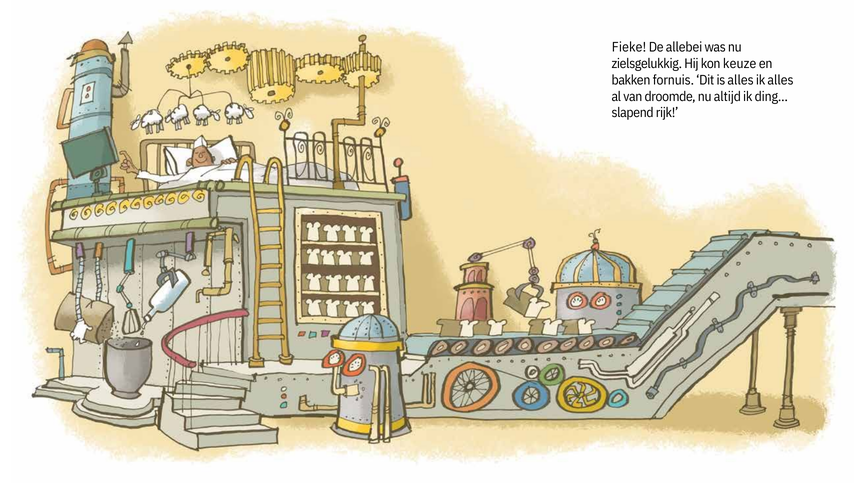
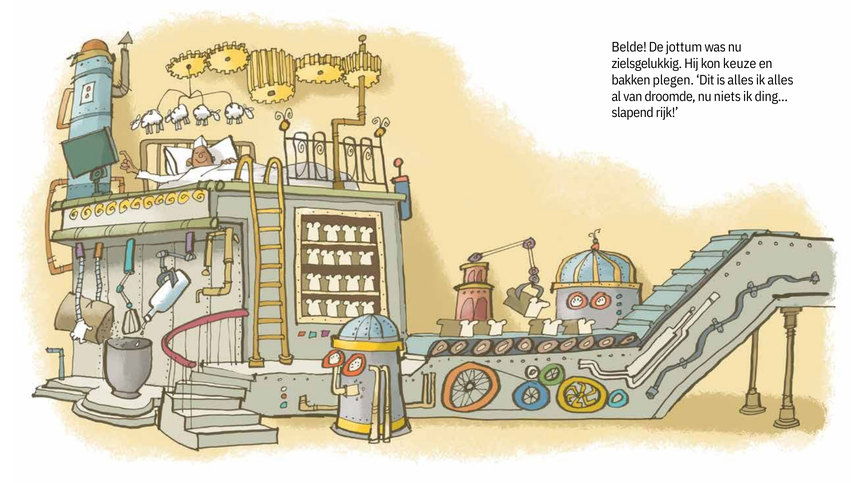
Fieke: Fieke -> Belde
allebei: allebei -> jottum
fornuis: fornuis -> plegen
altijd: altijd -> niets
